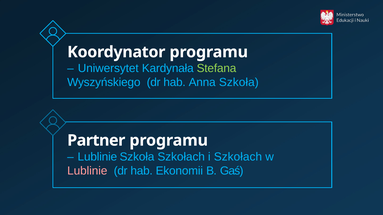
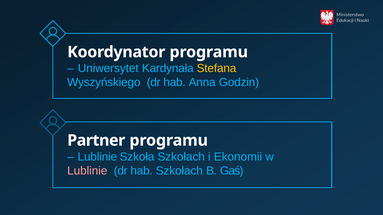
Stefana colour: light green -> yellow
Anna Szkoła: Szkoła -> Godzin
i Szkołach: Szkołach -> Ekonomii
hab Ekonomii: Ekonomii -> Szkołach
